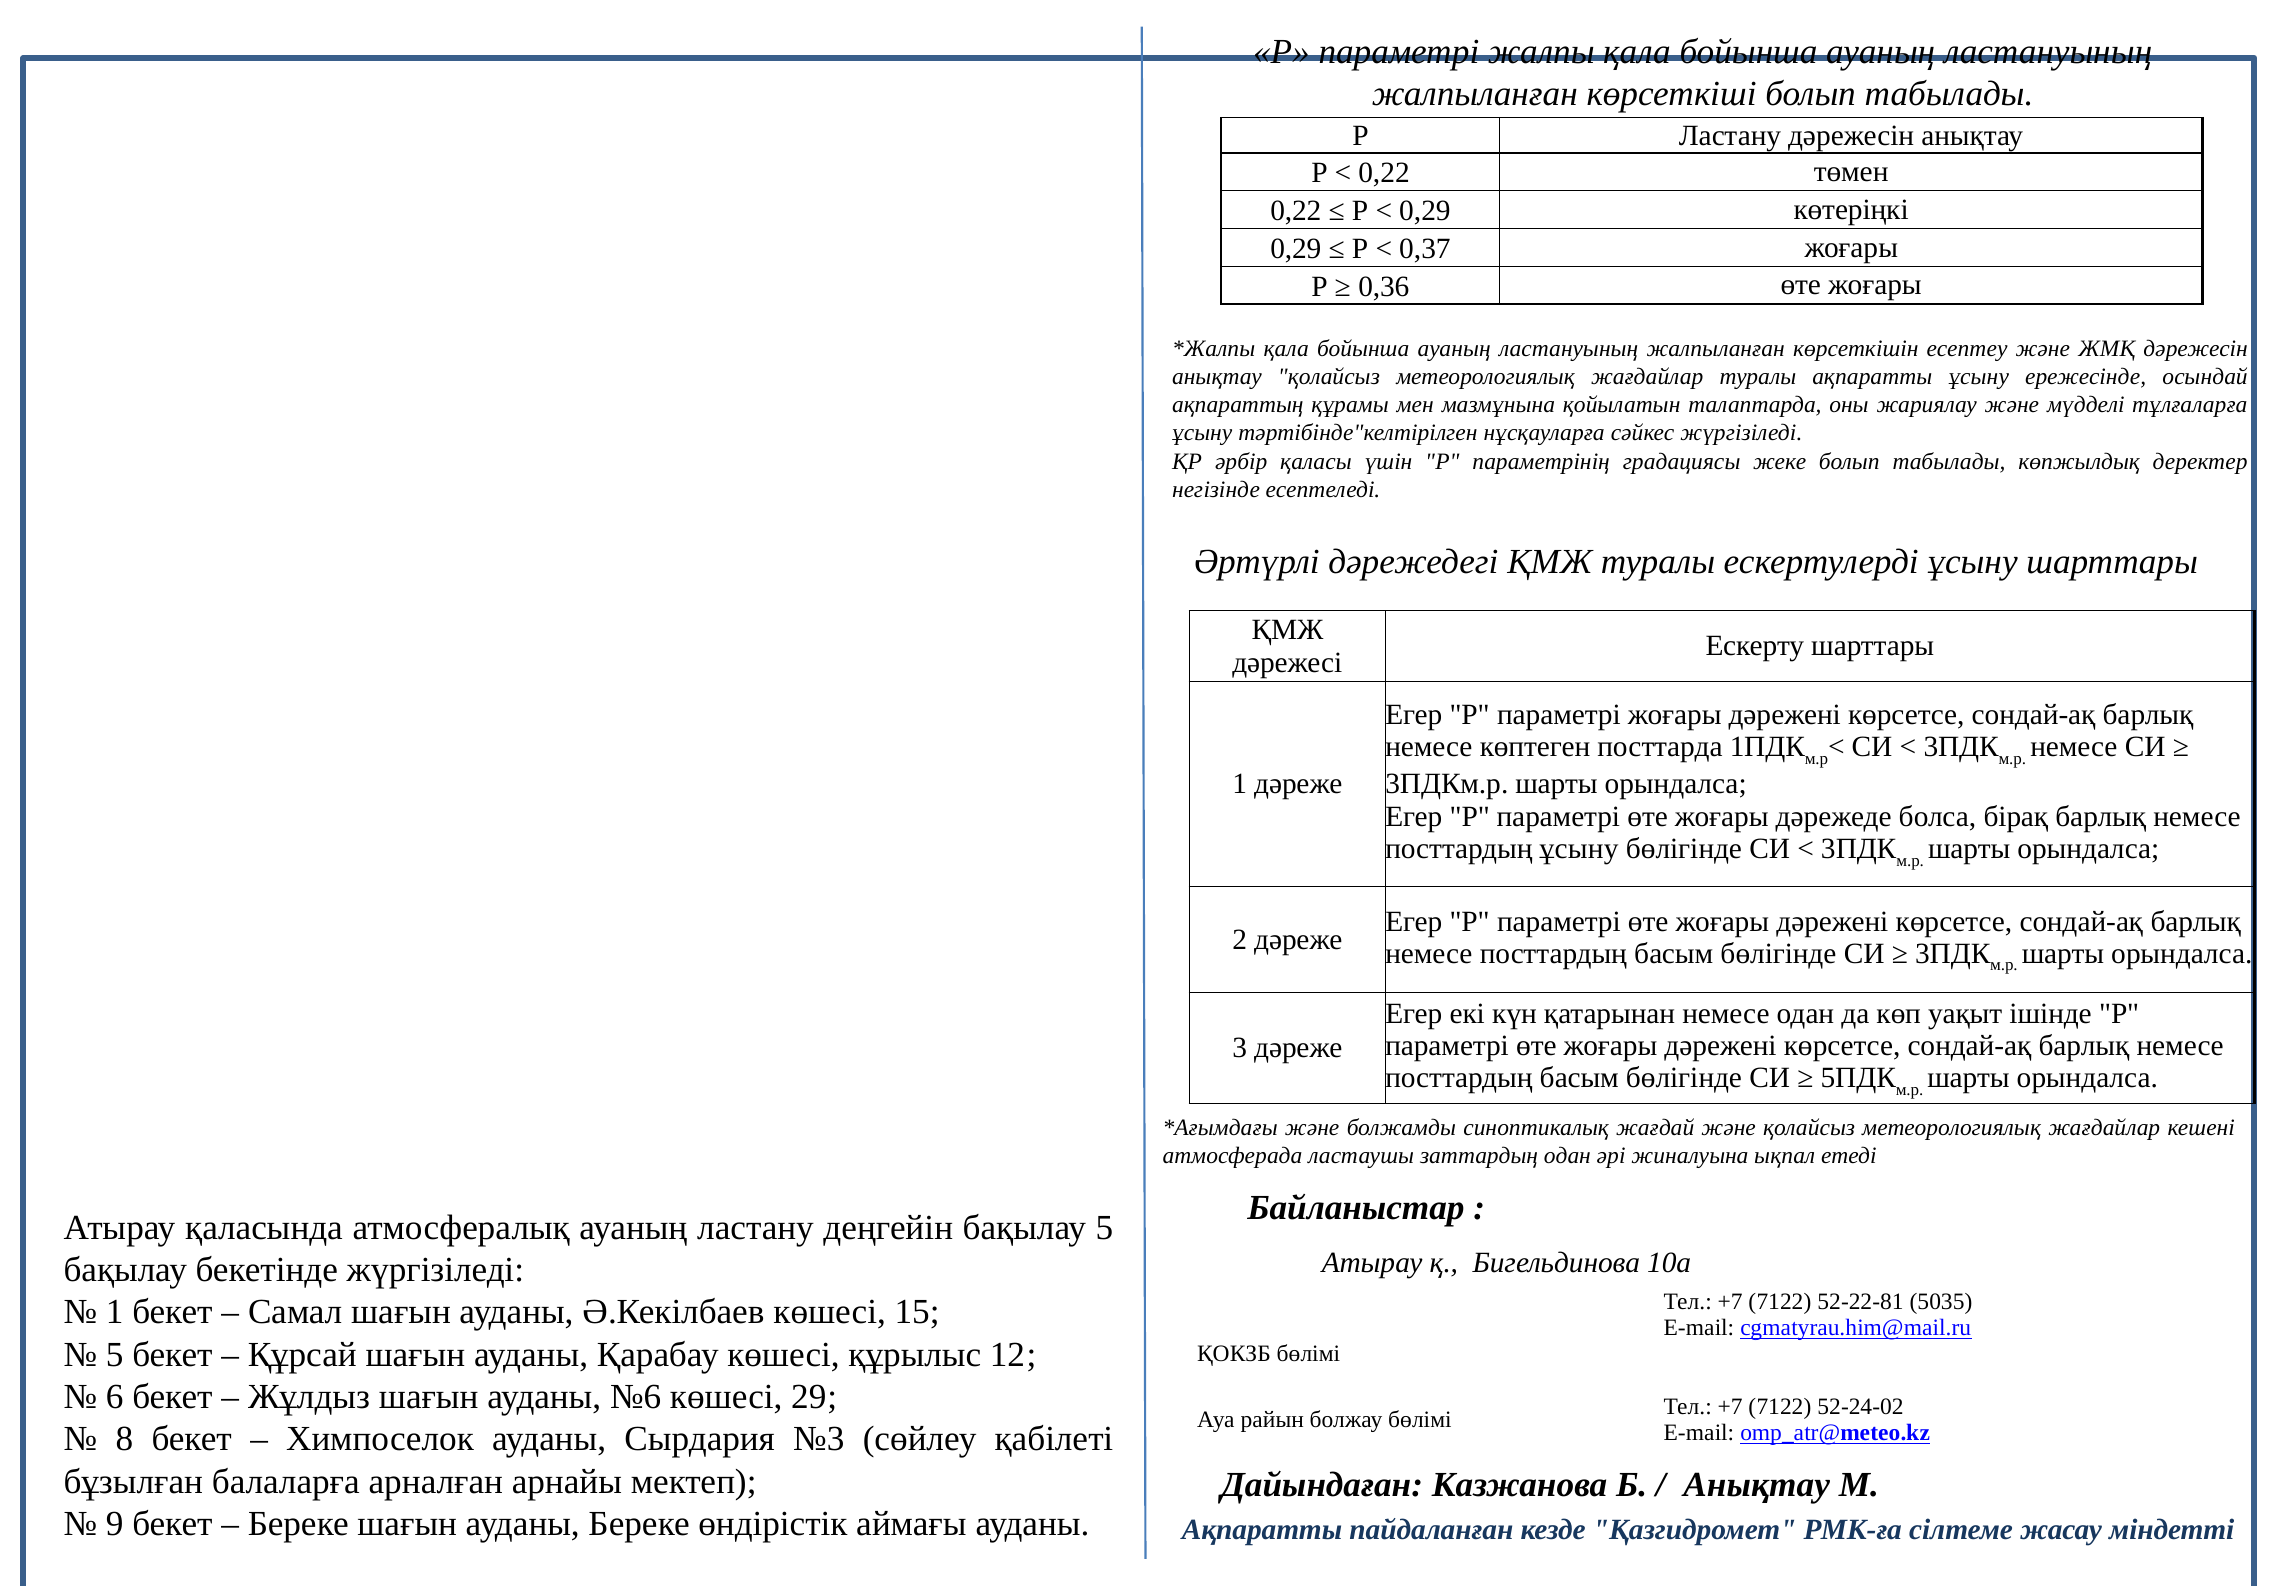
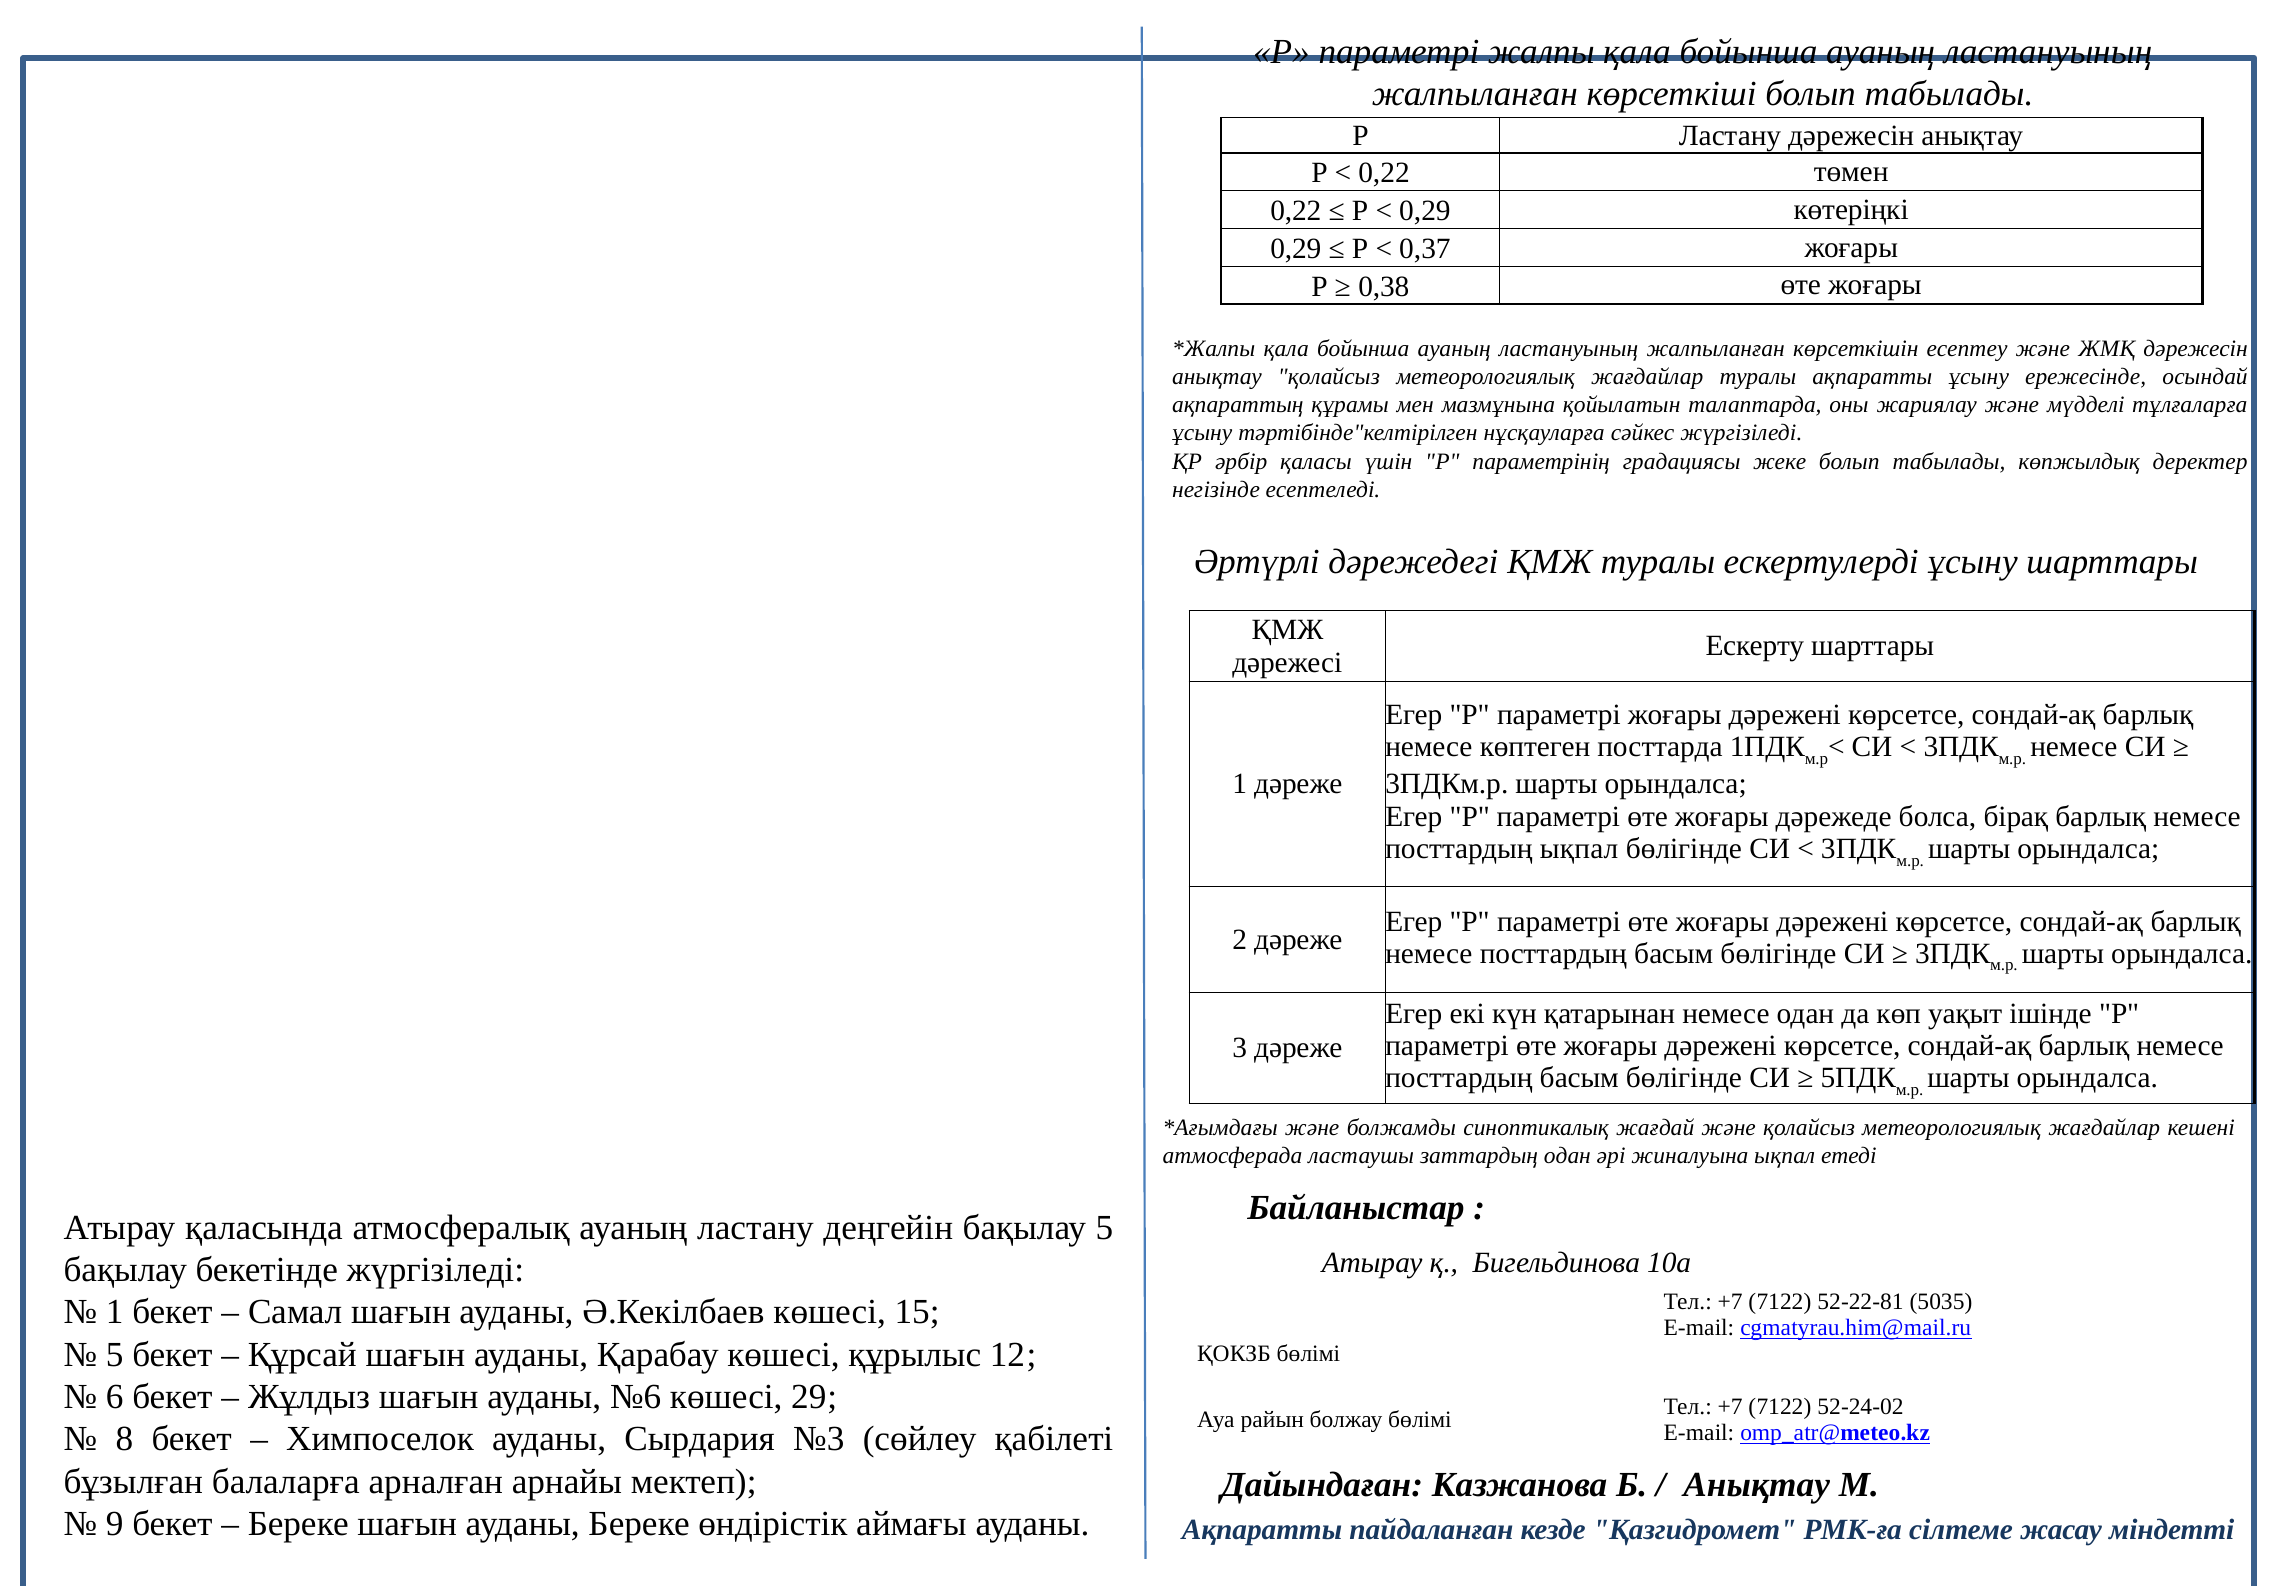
0,36: 0,36 -> 0,38
посттардың ұсыну: ұсыну -> ықпал
